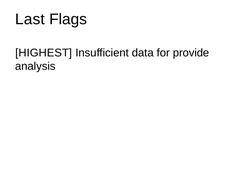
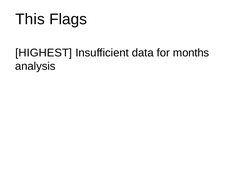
Last: Last -> This
provide: provide -> months
